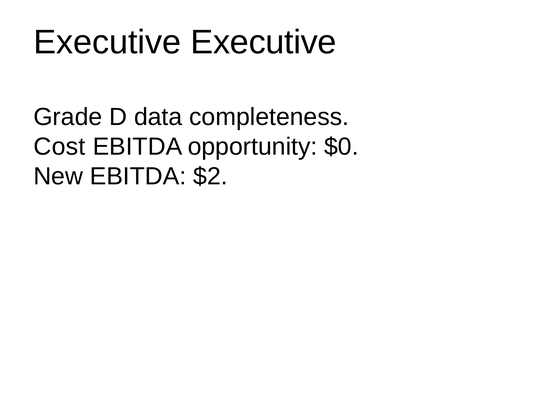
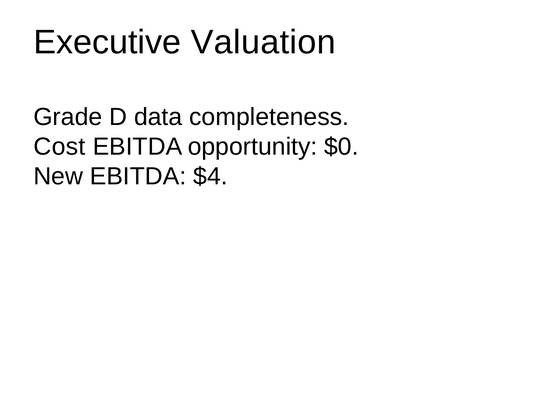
Executive Executive: Executive -> Valuation
$2: $2 -> $4
